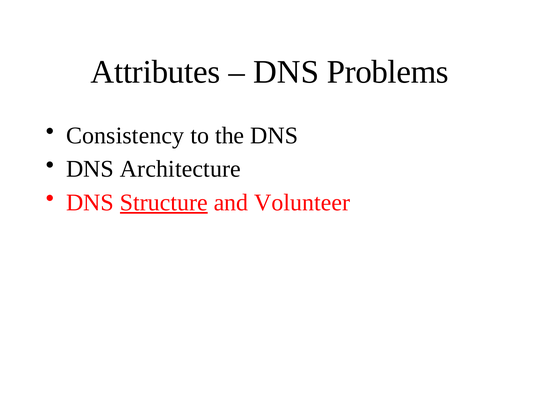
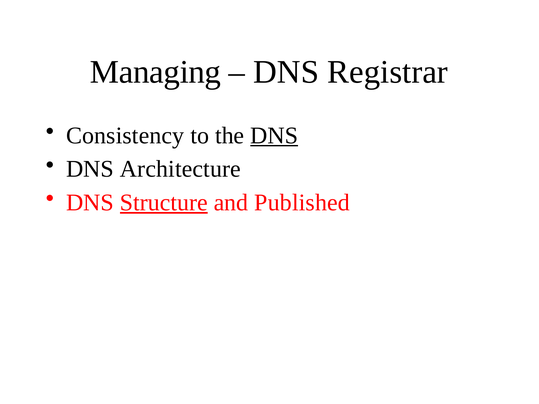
Attributes: Attributes -> Managing
Problems: Problems -> Registrar
DNS at (274, 136) underline: none -> present
Volunteer: Volunteer -> Published
